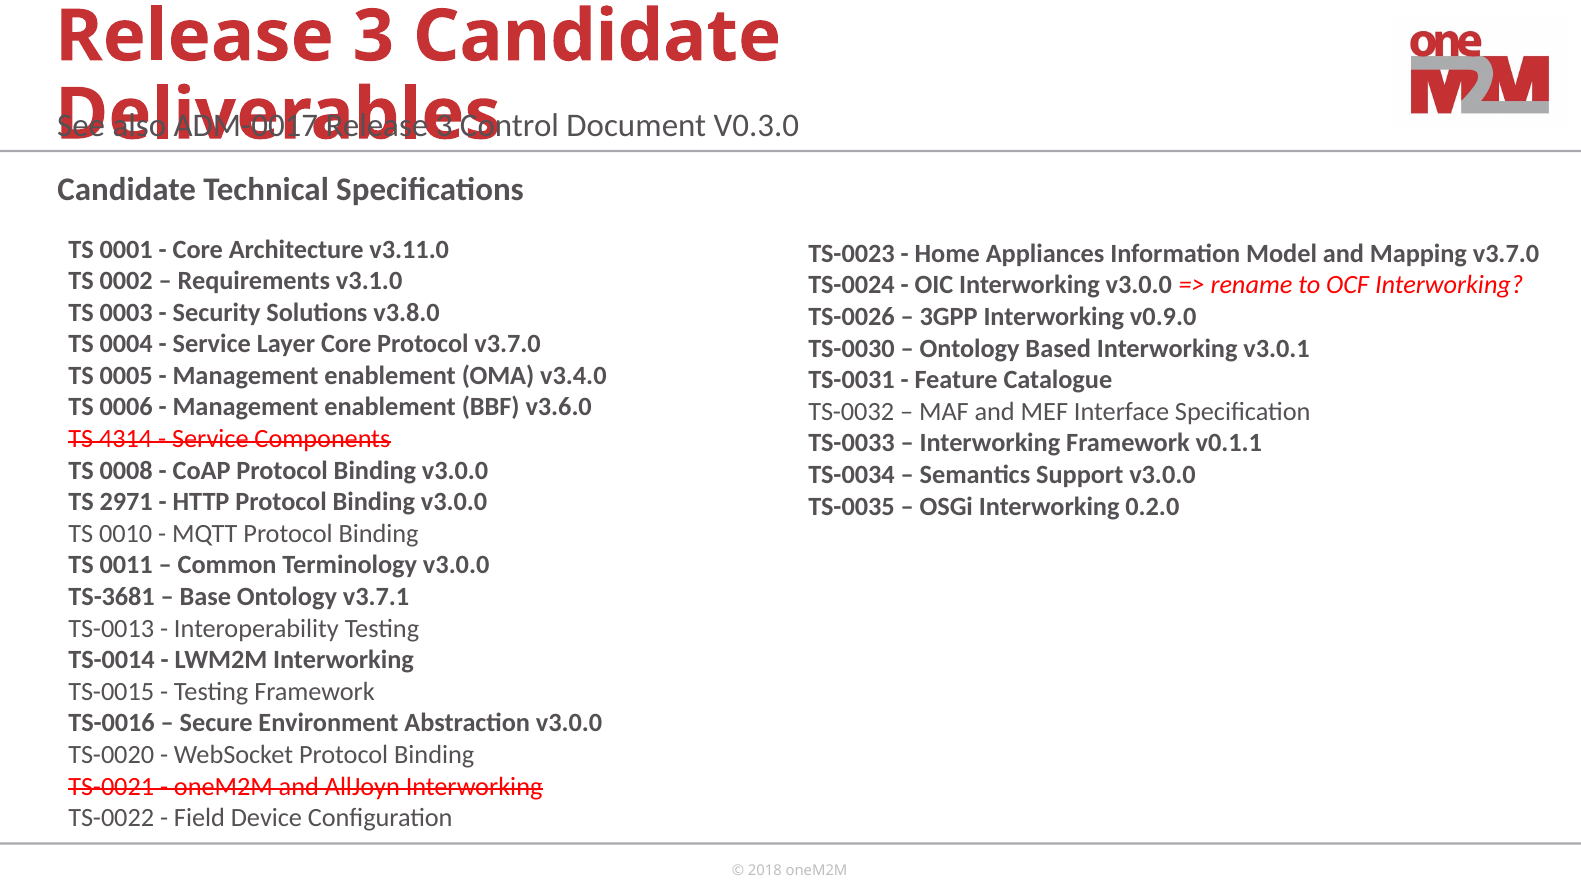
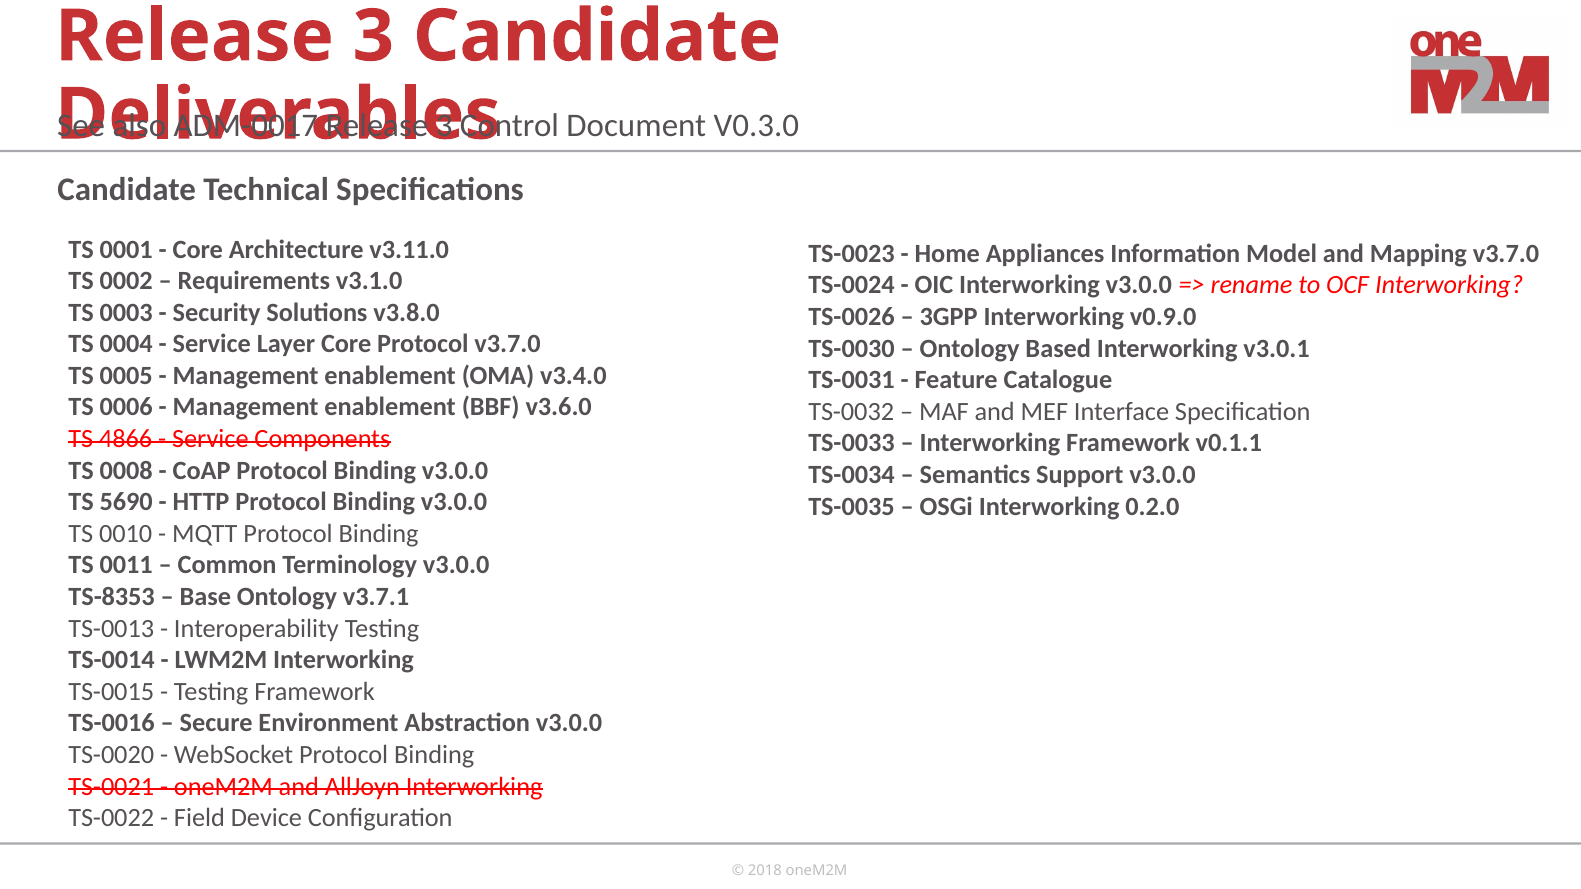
4314: 4314 -> 4866
2971: 2971 -> 5690
TS-3681: TS-3681 -> TS-8353
